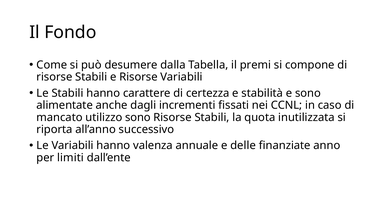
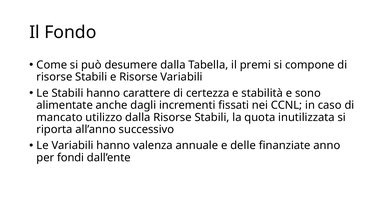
utilizzo sono: sono -> dalla
limiti: limiti -> fondi
